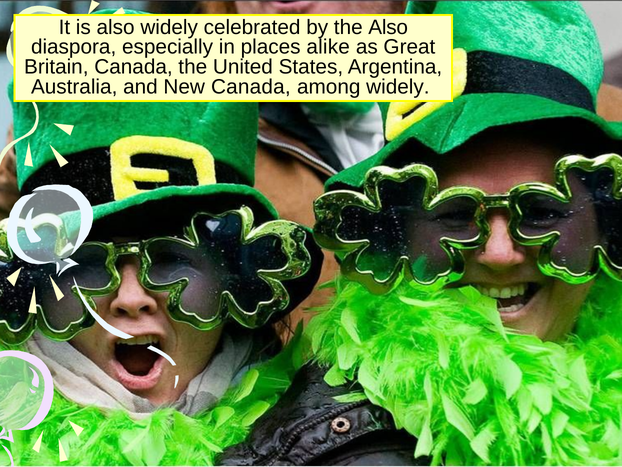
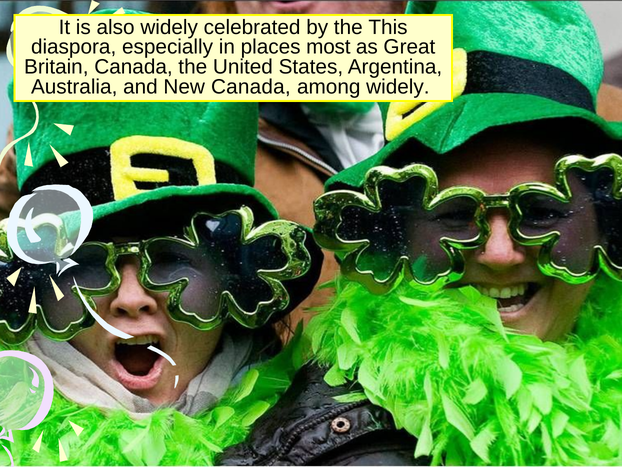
the Also: Also -> This
alike: alike -> most
